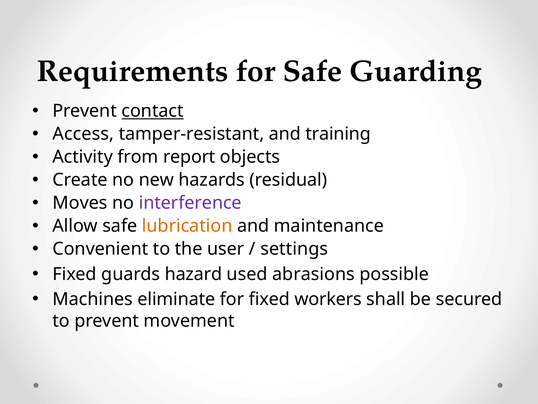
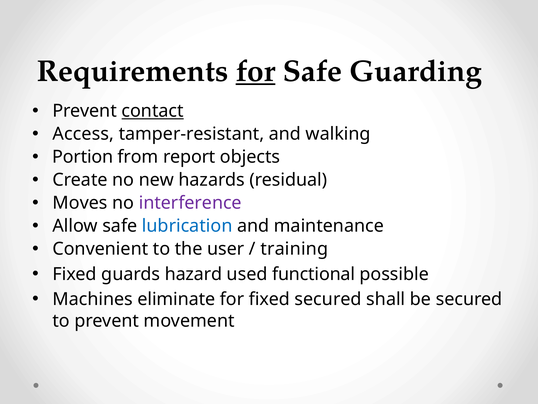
for at (256, 71) underline: none -> present
training: training -> walking
Activity: Activity -> Portion
lubrication colour: orange -> blue
settings: settings -> training
abrasions: abrasions -> functional
fixed workers: workers -> secured
